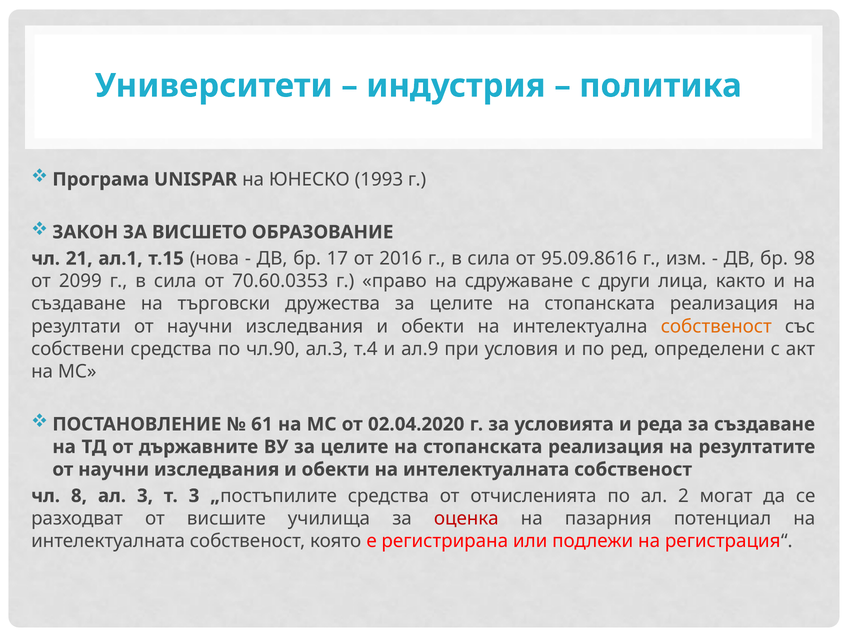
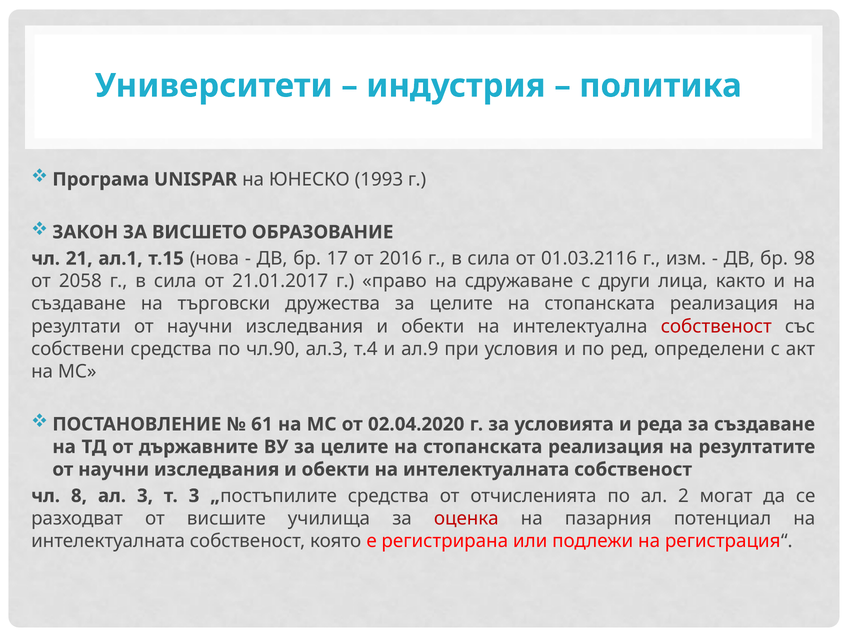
95.09.8616: 95.09.8616 -> 01.03.2116
2099: 2099 -> 2058
70.60.0353: 70.60.0353 -> 21.01.2017
собственост at (716, 326) colour: orange -> red
